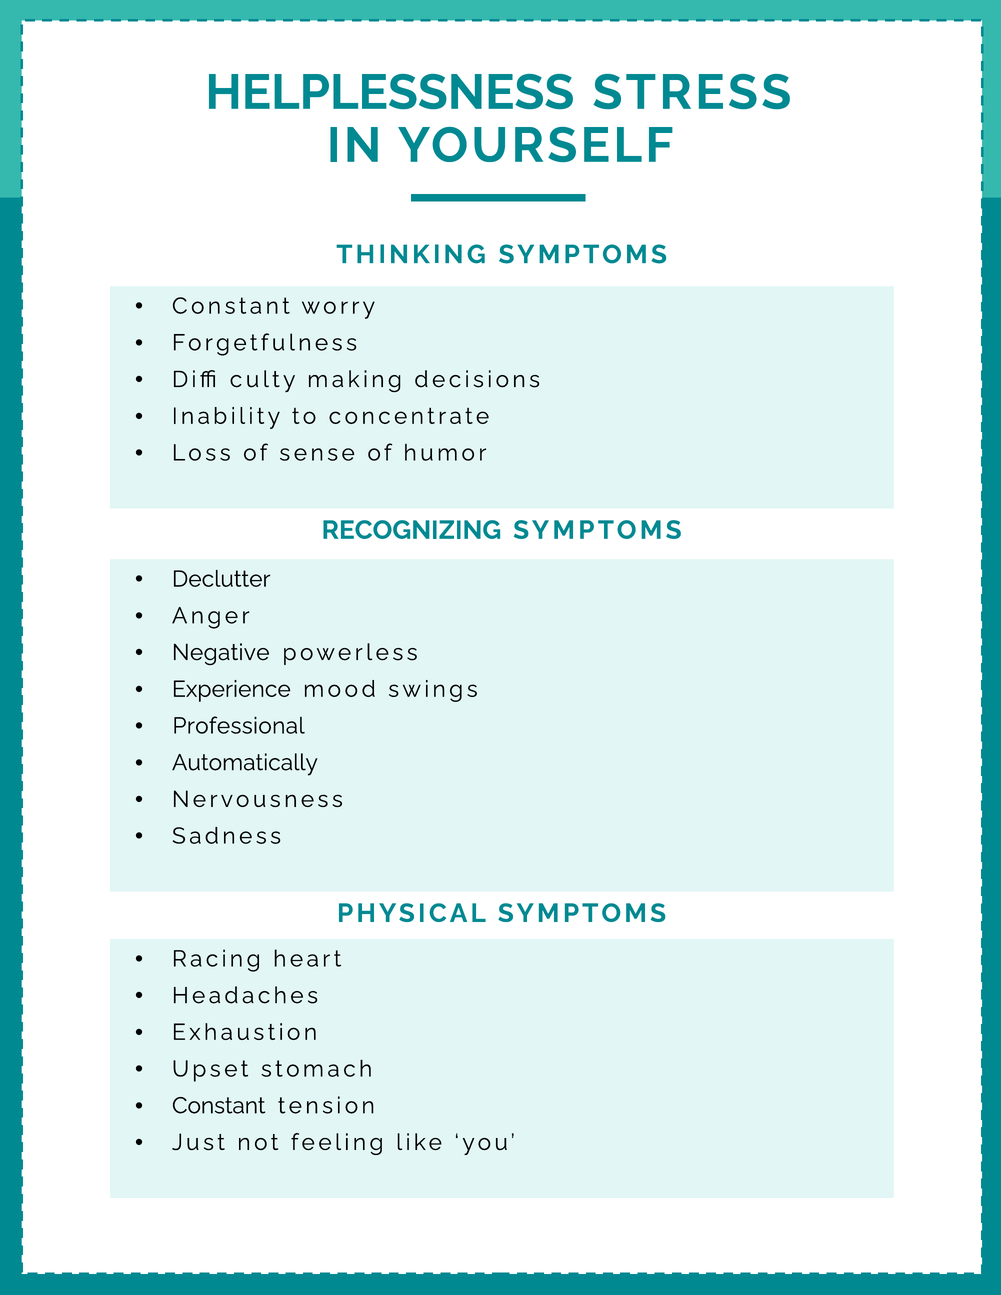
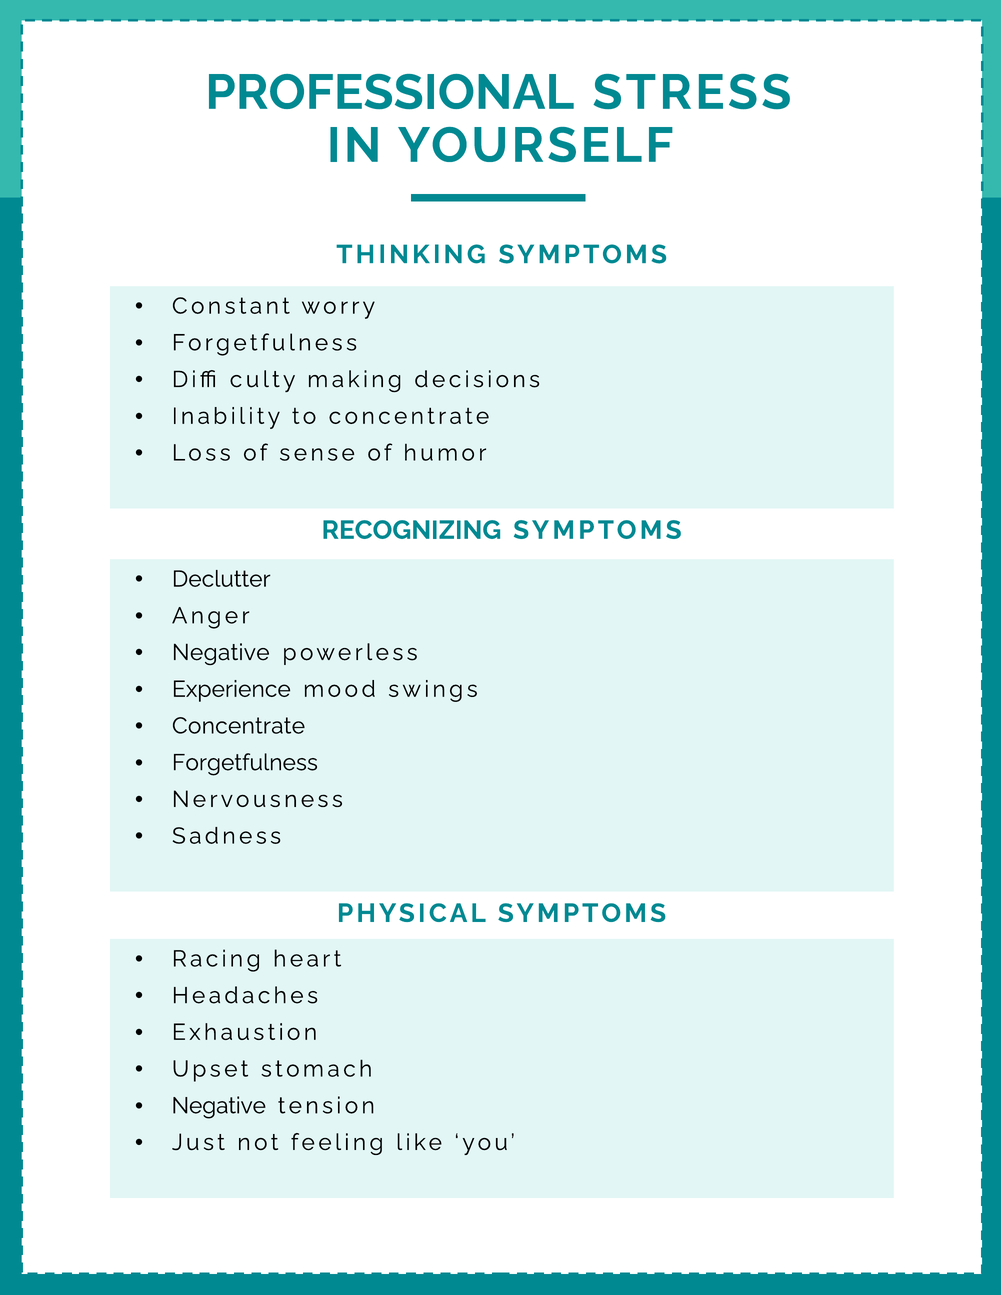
HELPLESSNESS: HELPLESSNESS -> PROFESSIONAL
Professional at (238, 726): Professional -> Concentrate
Automatically at (245, 763): Automatically -> Forgetfulness
Constant at (219, 1106): Constant -> Negative
